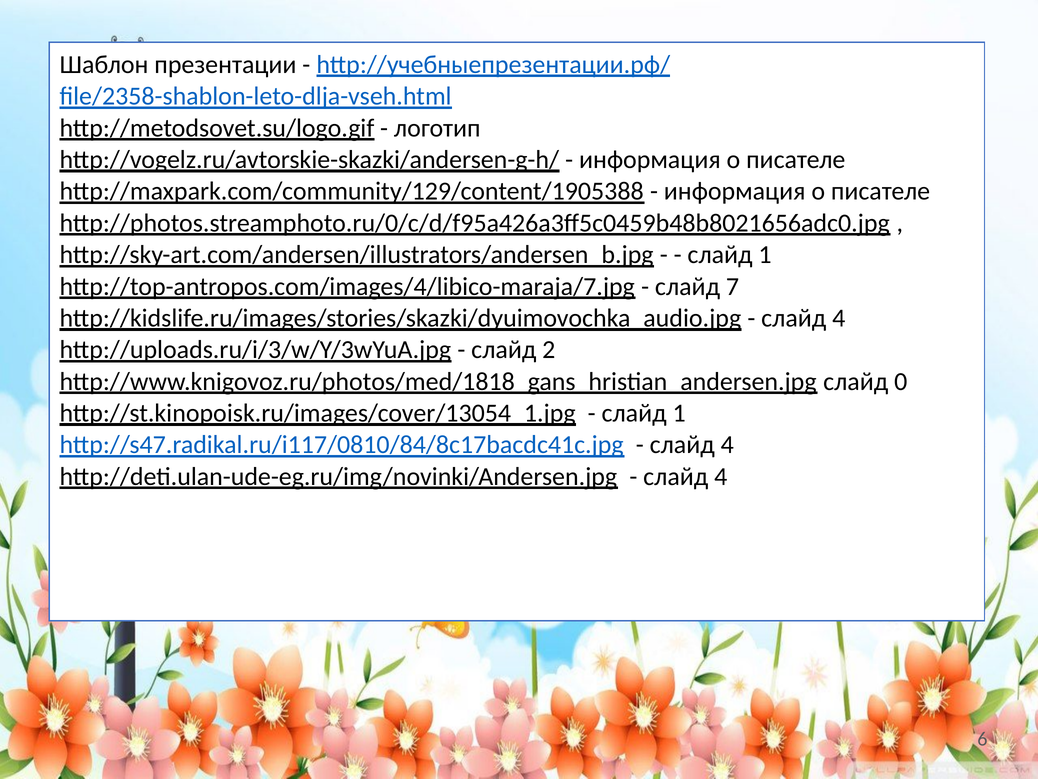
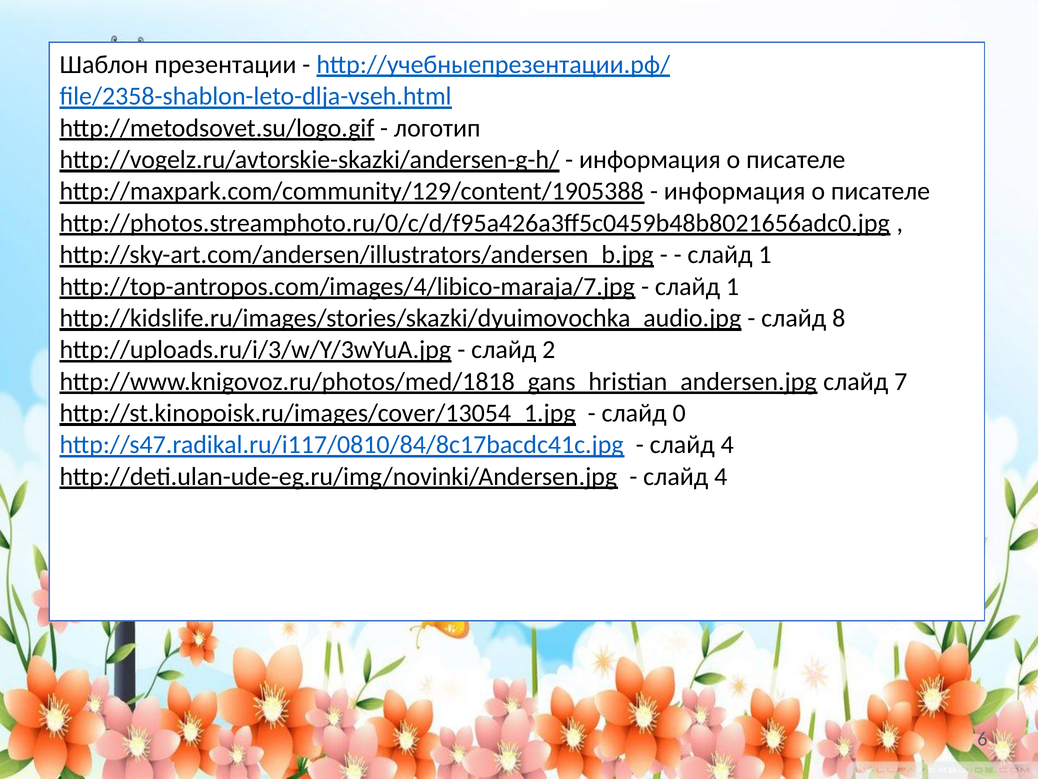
7 at (733, 286): 7 -> 1
4 at (839, 318): 4 -> 8
0: 0 -> 7
1 at (679, 413): 1 -> 0
